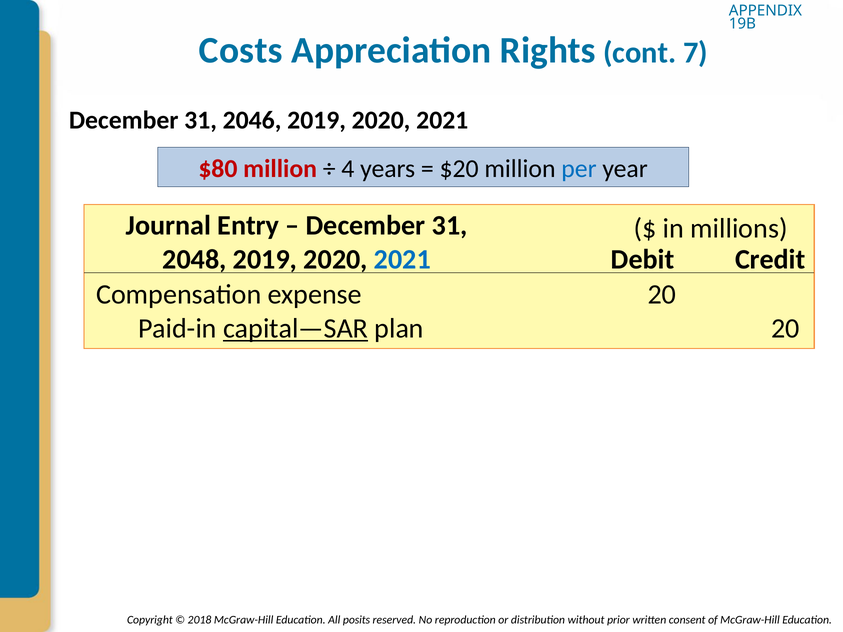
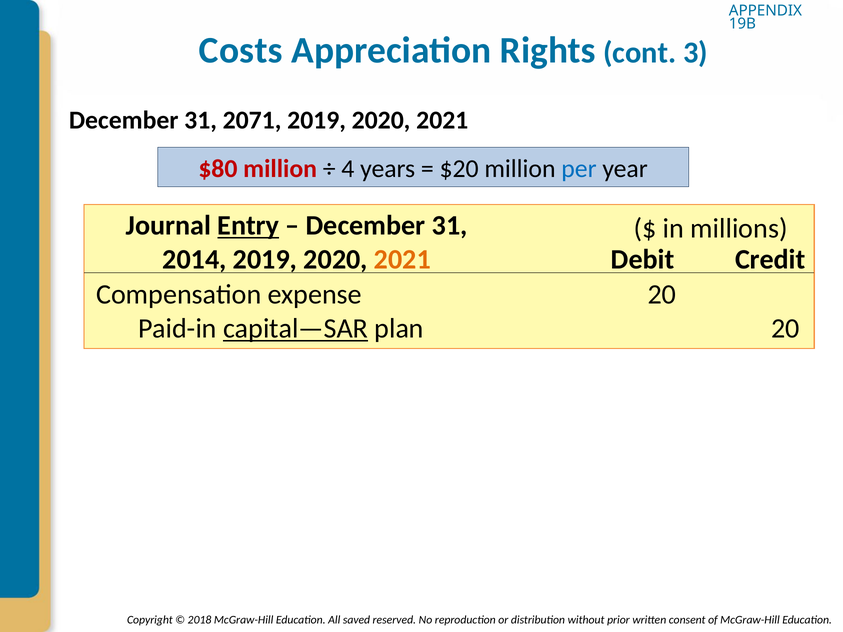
7: 7 -> 3
2046: 2046 -> 2071
Entry underline: none -> present
2048: 2048 -> 2014
2021 at (402, 259) colour: blue -> orange
posits: posits -> saved
